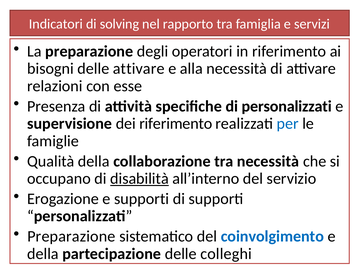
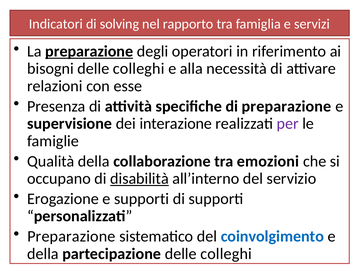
preparazione at (89, 51) underline: none -> present
bisogni delle attivare: attivare -> colleghi
di personalizzati: personalizzati -> preparazione
dei riferimento: riferimento -> interazione
per colour: blue -> purple
tra necessità: necessità -> emozioni
